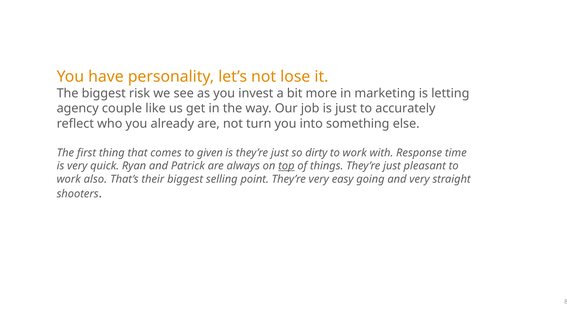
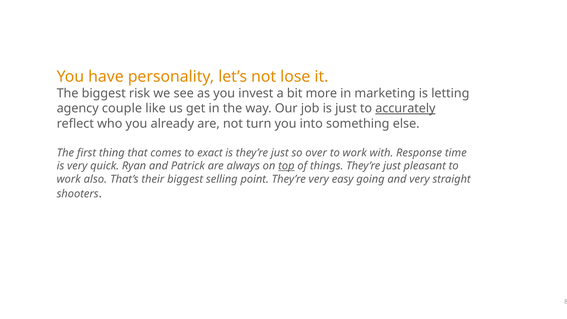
accurately underline: none -> present
given: given -> exact
dirty: dirty -> over
